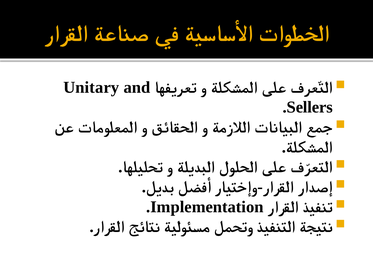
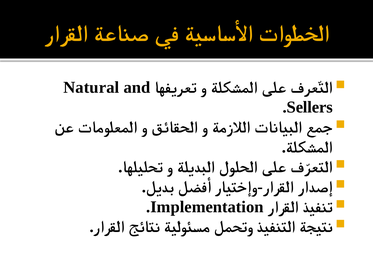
Unitary: Unitary -> Natural
